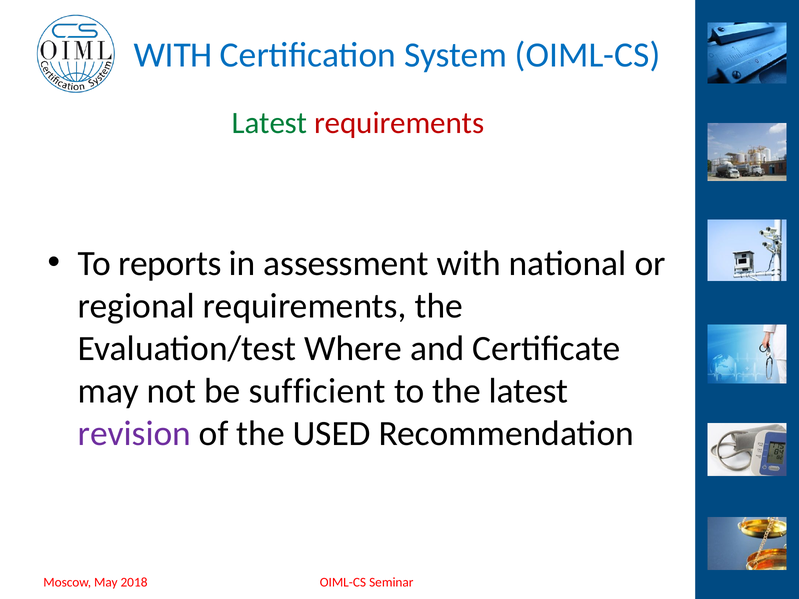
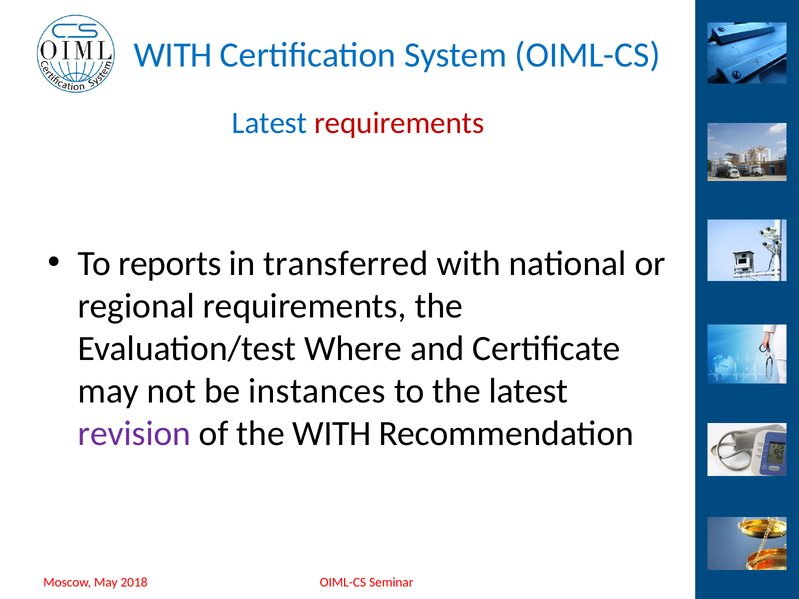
Latest at (270, 123) colour: green -> blue
assessment: assessment -> transferred
sufficient: sufficient -> instances
the USED: USED -> WITH
